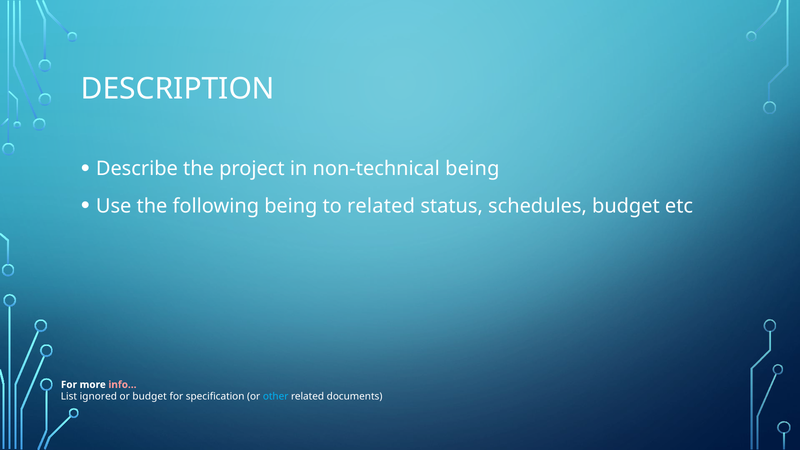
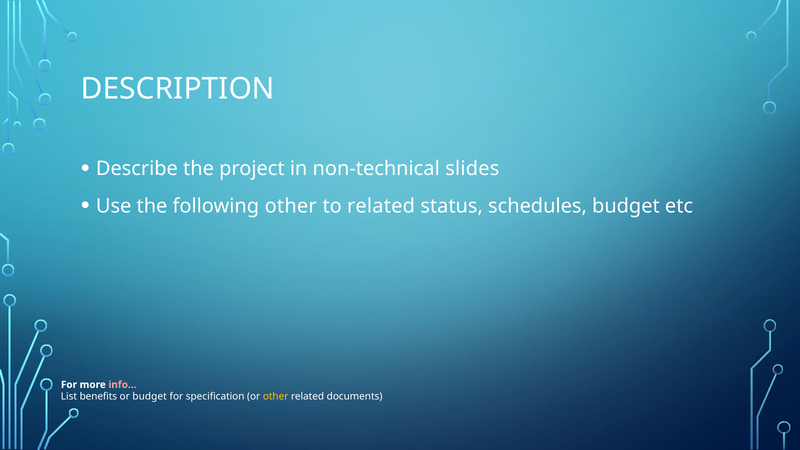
non-technical being: being -> slides
following being: being -> other
ignored: ignored -> benefits
other at (276, 397) colour: light blue -> yellow
